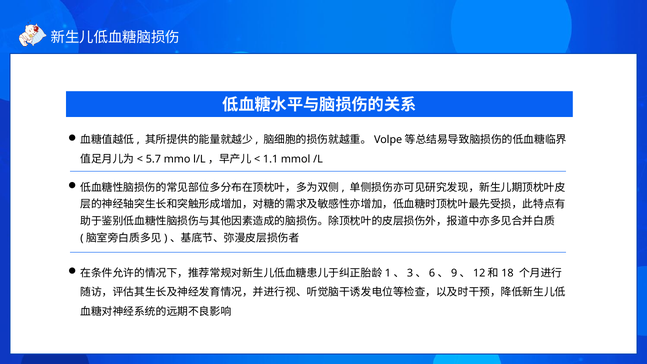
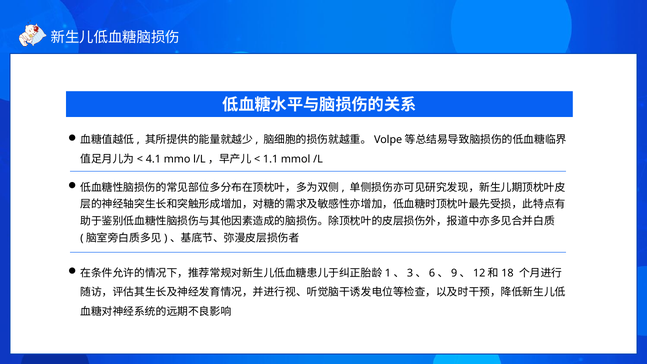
5.7: 5.7 -> 4.1
